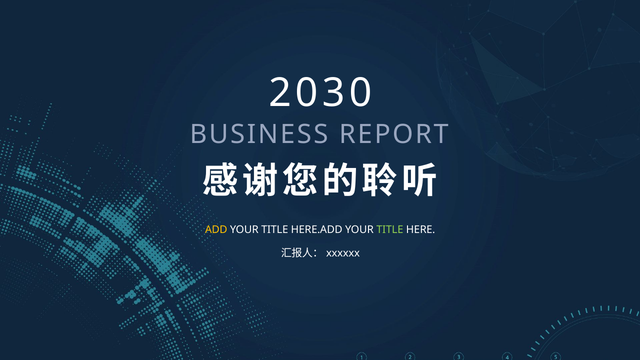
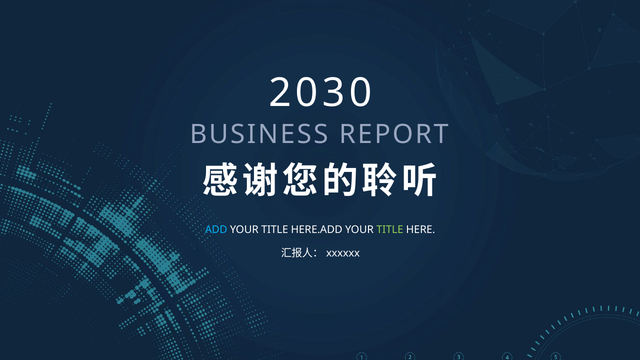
ADD colour: yellow -> light blue
